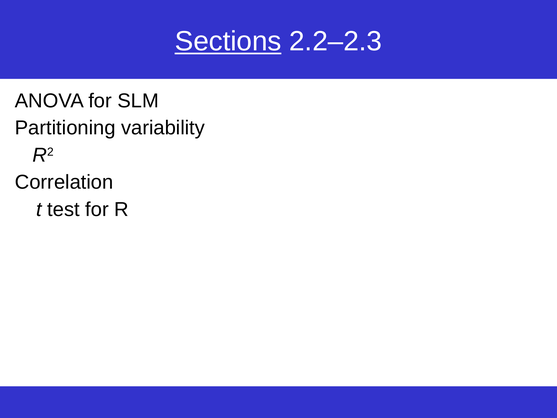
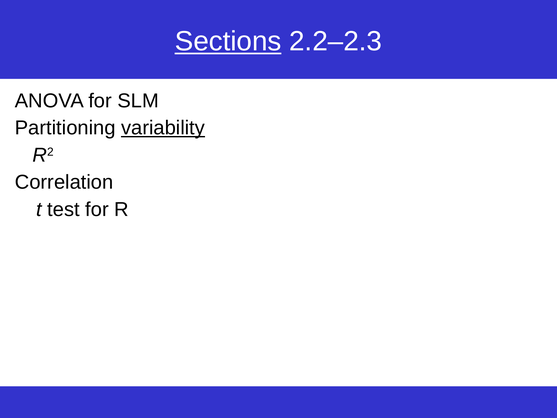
variability underline: none -> present
